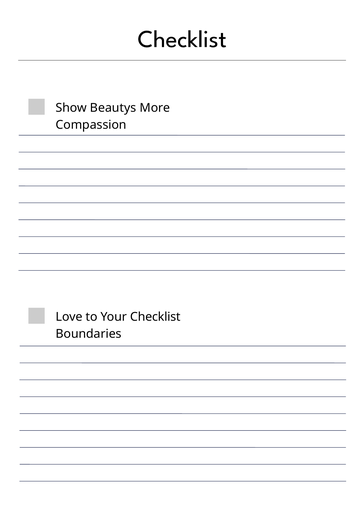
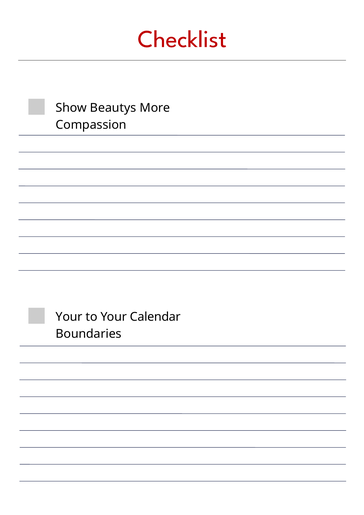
Checklist at (182, 39) colour: black -> red
Love at (69, 317): Love -> Your
Your Checklist: Checklist -> Calendar
